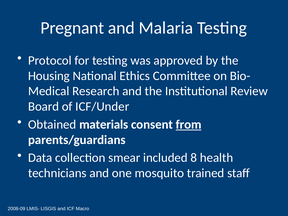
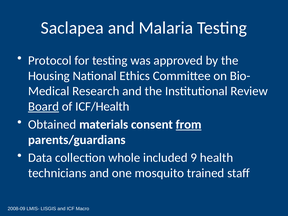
Pregnant: Pregnant -> Saclapea
Board underline: none -> present
ICF/Under: ICF/Under -> ICF/Health
smear: smear -> whole
8: 8 -> 9
